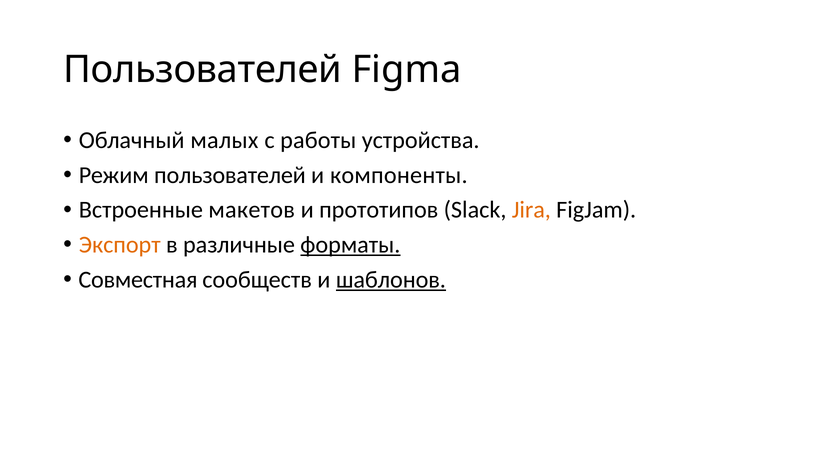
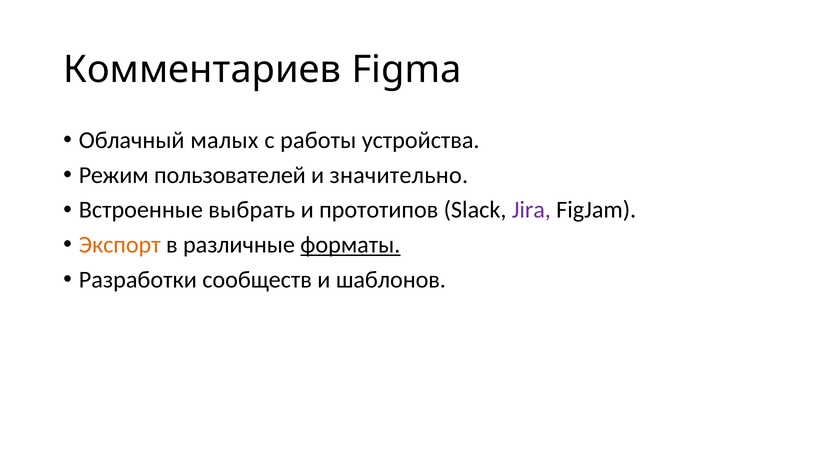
Пользователей at (203, 70): Пользователей -> Комментариев
компоненты: компоненты -> значительно
макетов: макетов -> выбрать
Jira colour: orange -> purple
Совместная: Совместная -> Разработки
шаблонов underline: present -> none
